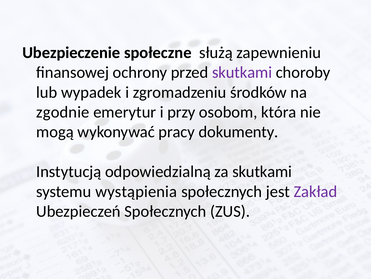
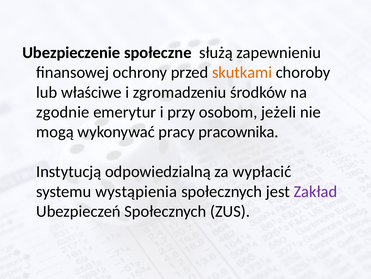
skutkami at (242, 72) colour: purple -> orange
wypadek: wypadek -> właściwe
która: która -> jeżeli
dokumenty: dokumenty -> pracownika
za skutkami: skutkami -> wypłacić
